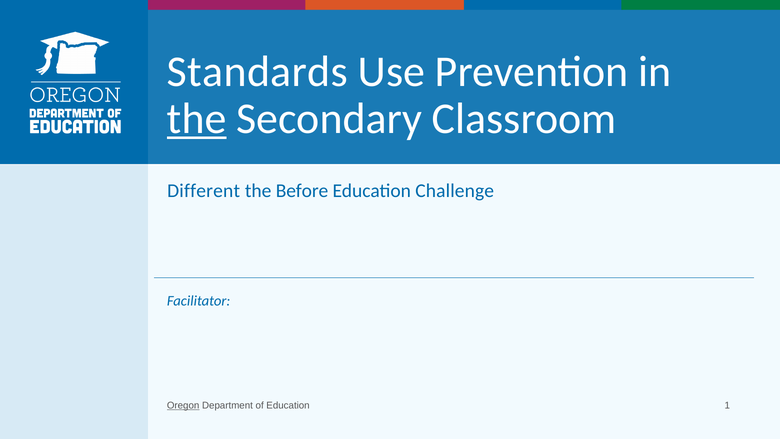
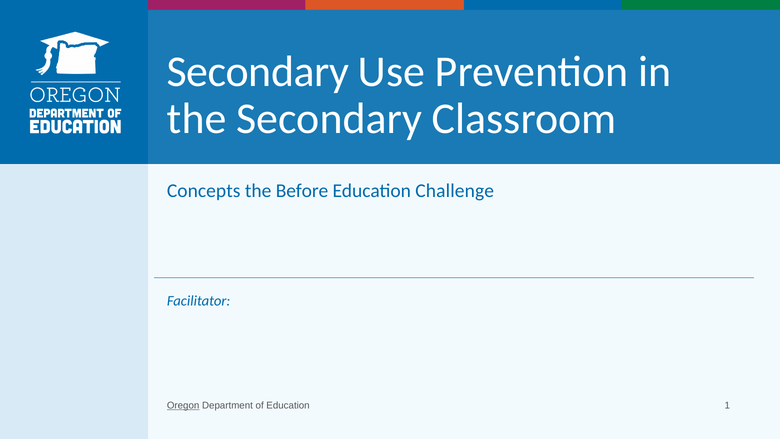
Standards at (257, 72): Standards -> Secondary
the at (197, 119) underline: present -> none
Different: Different -> Concepts
